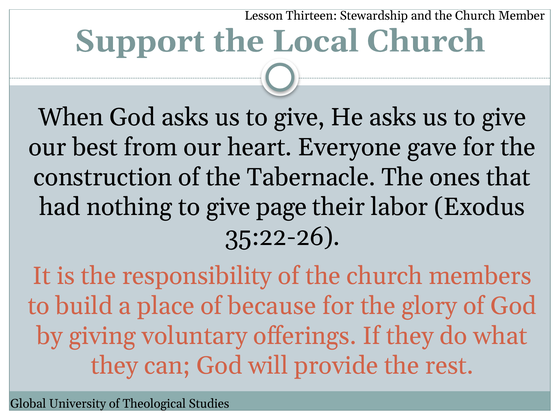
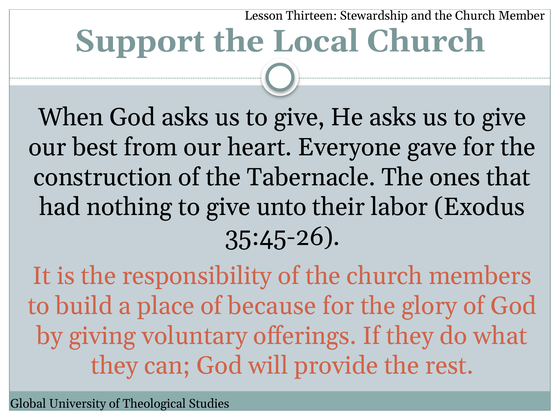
page: page -> unto
35:22-26: 35:22-26 -> 35:45-26
